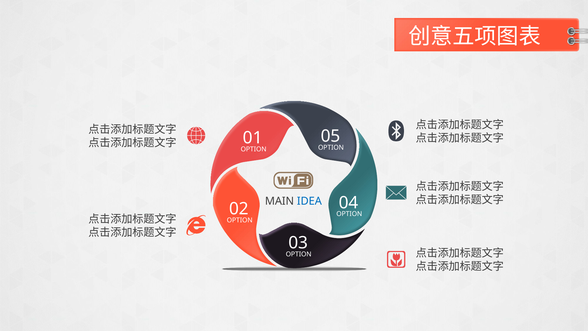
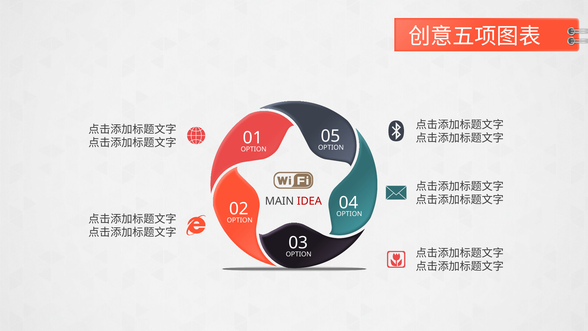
IDEA colour: blue -> red
